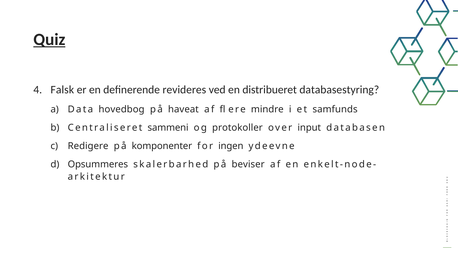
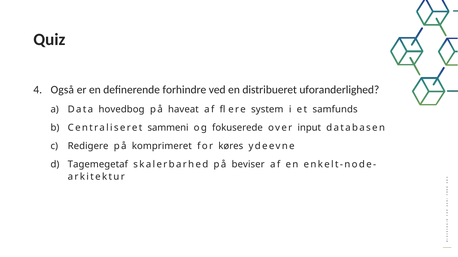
Quiz underline: present -> none
Falsk: Falsk -> Også
revideres: revideres -> forhindre
databasestyring: databasestyring -> uforanderlighed
mindre: mindre -> system
protokoller: protokoller -> fokuserede
komponenter: komponenter -> komprimeret
ingen: ingen -> køres
Opsummeres: Opsummeres -> Tagemegetaf
